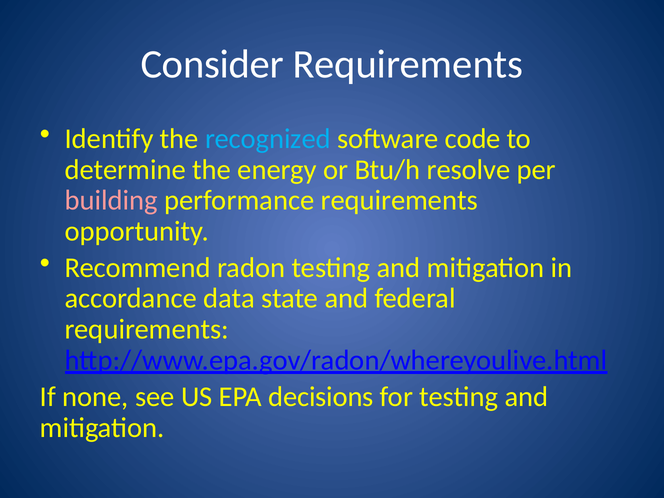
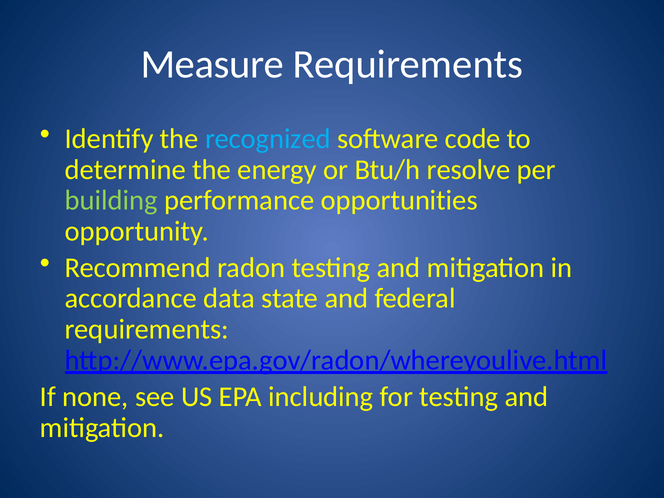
Consider: Consider -> Measure
building colour: pink -> light green
performance requirements: requirements -> opportunities
decisions: decisions -> including
